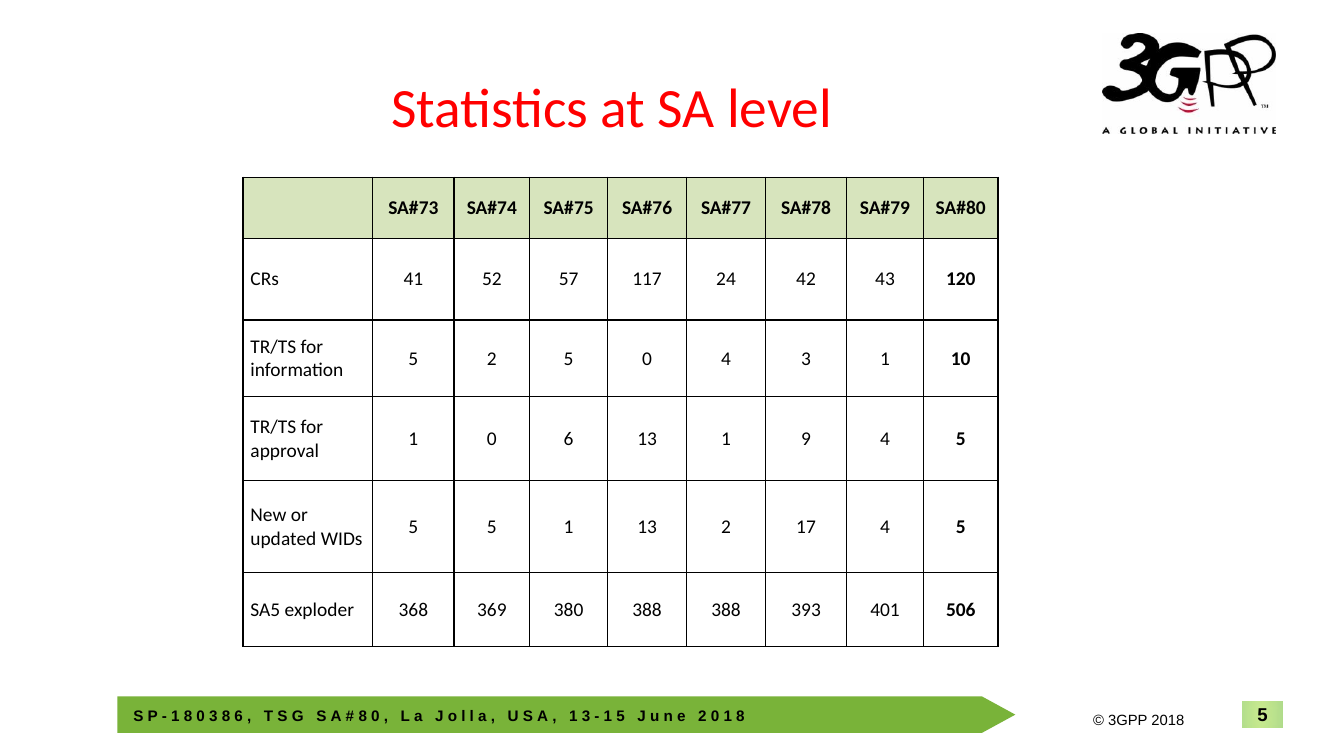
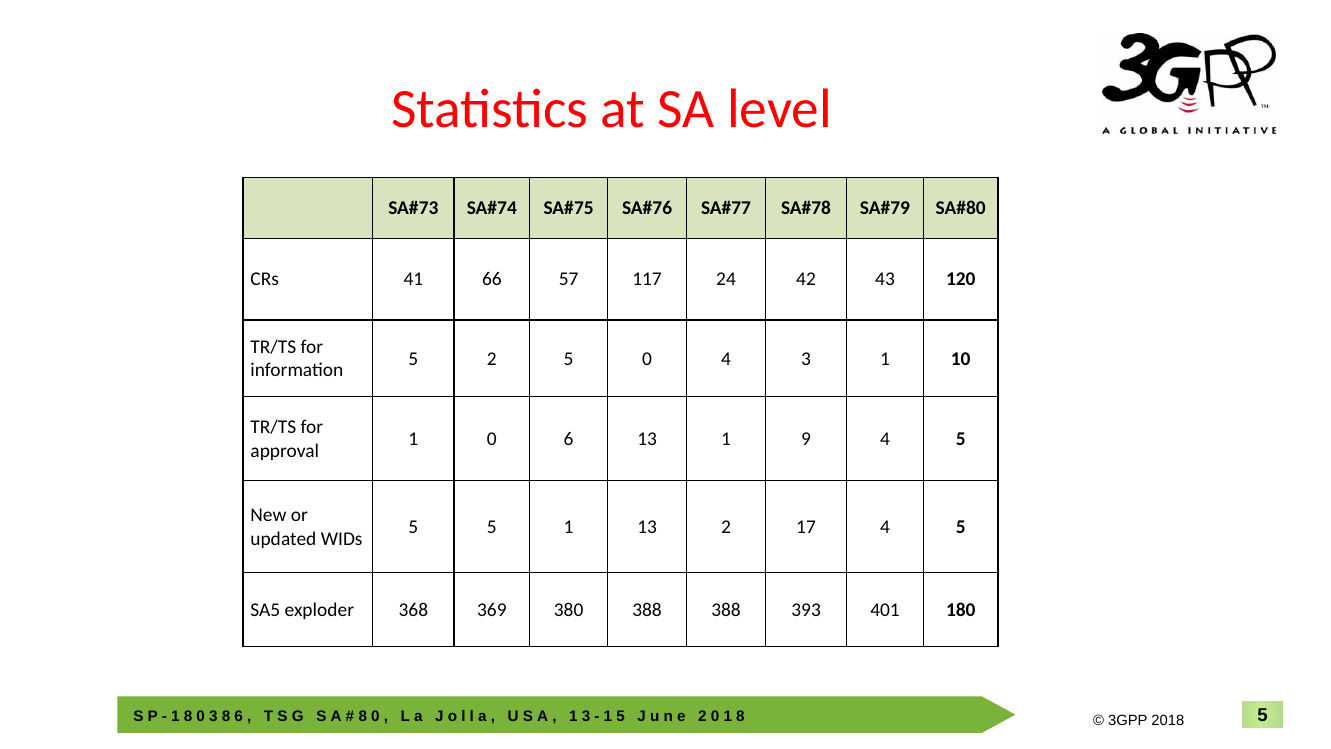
52: 52 -> 66
506: 506 -> 180
